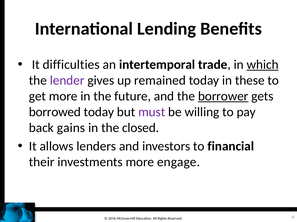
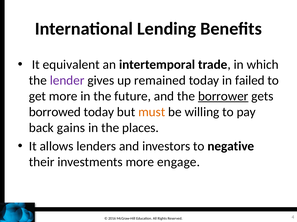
difficulties: difficulties -> equivalent
which underline: present -> none
these: these -> failed
must colour: purple -> orange
closed: closed -> places
financial: financial -> negative
